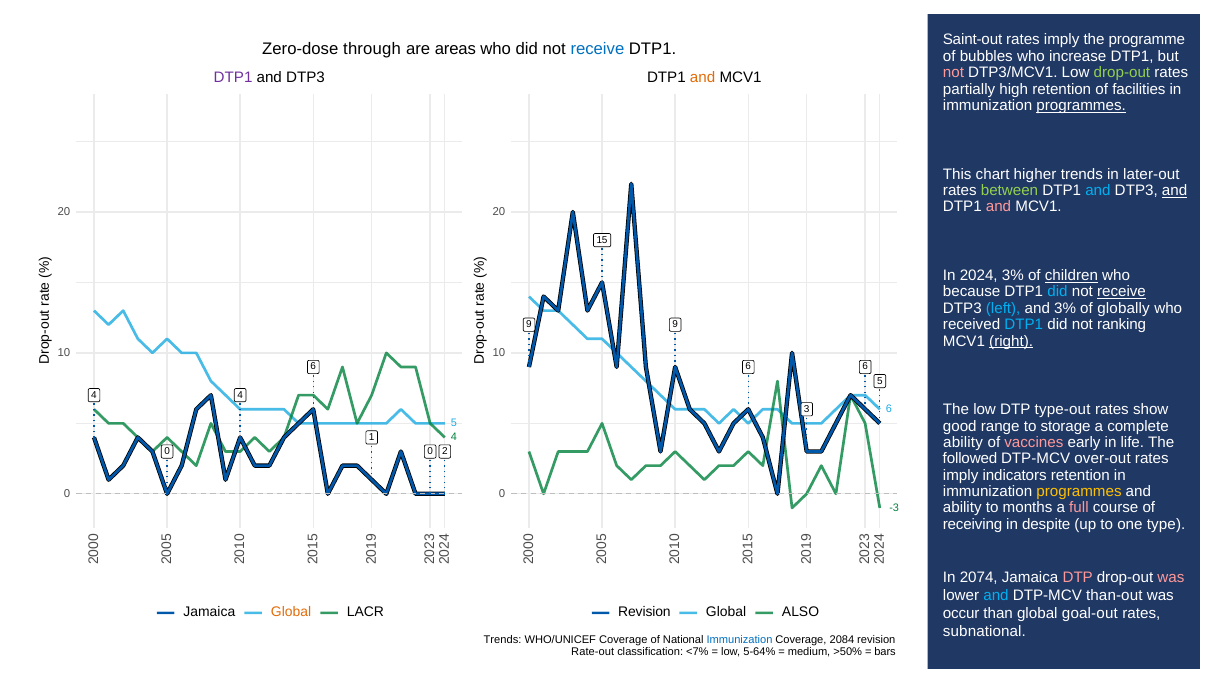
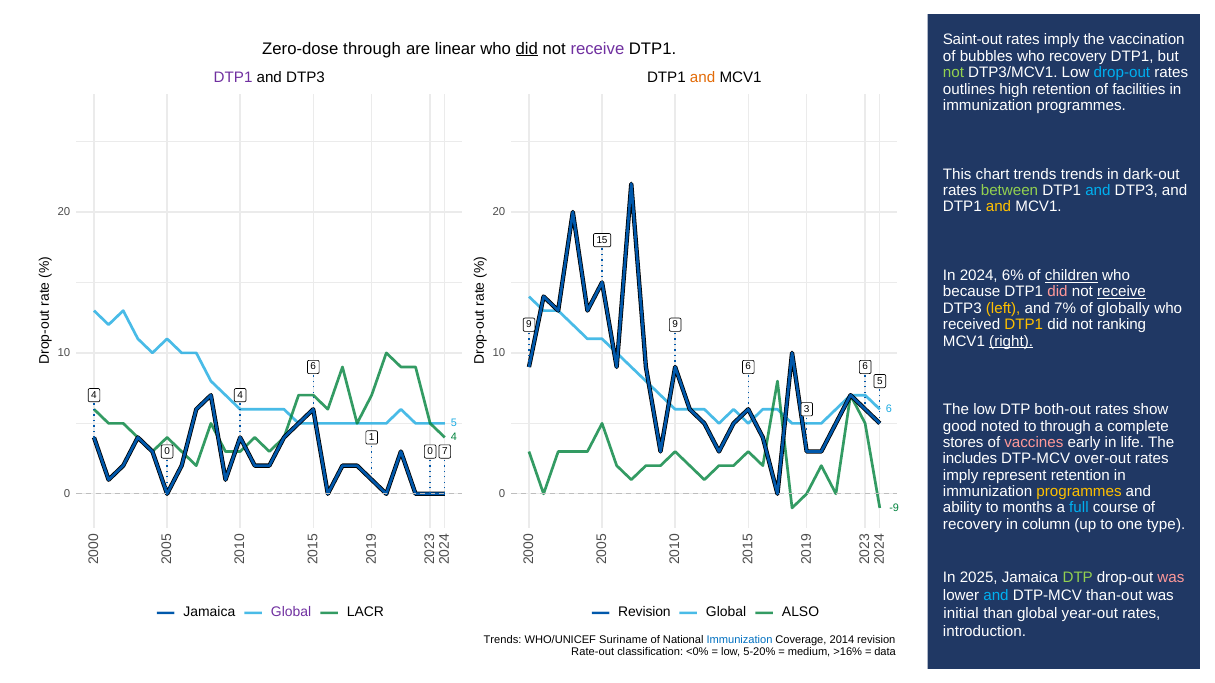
programme: programme -> vaccination
areas: areas -> linear
did at (527, 49) underline: none -> present
receive at (597, 49) colour: blue -> purple
who increase: increase -> recovery
not at (954, 73) colour: pink -> light green
drop-out at (1122, 73) colour: light green -> light blue
partially: partially -> outlines
programmes at (1081, 106) underline: present -> none
chart higher: higher -> trends
later-out: later-out -> dark-out
and at (1175, 191) underline: present -> none
and at (999, 207) colour: pink -> yellow
2024 3%: 3% -> 6%
did at (1058, 292) colour: light blue -> pink
left colour: light blue -> yellow
and 3%: 3% -> 7%
DTP1 at (1024, 325) colour: light blue -> yellow
type-out: type-out -> both-out
range: range -> noted
to storage: storage -> through
ability at (963, 443): ability -> stores
2 at (445, 451): 2 -> 7
followed: followed -> includes
indicators: indicators -> represent
full colour: pink -> light blue
-3: -3 -> -9
receiving at (973, 525): receiving -> recovery
despite: despite -> column
2074: 2074 -> 2025
DTP at (1078, 577) colour: pink -> light green
Global at (291, 613) colour: orange -> purple
occur: occur -> initial
goal-out: goal-out -> year-out
subnational: subnational -> introduction
WHO/UNICEF Coverage: Coverage -> Suriname
2084: 2084 -> 2014
<7%: <7% -> <0%
5-64%: 5-64% -> 5-20%
>50%: >50% -> >16%
bars: bars -> data
